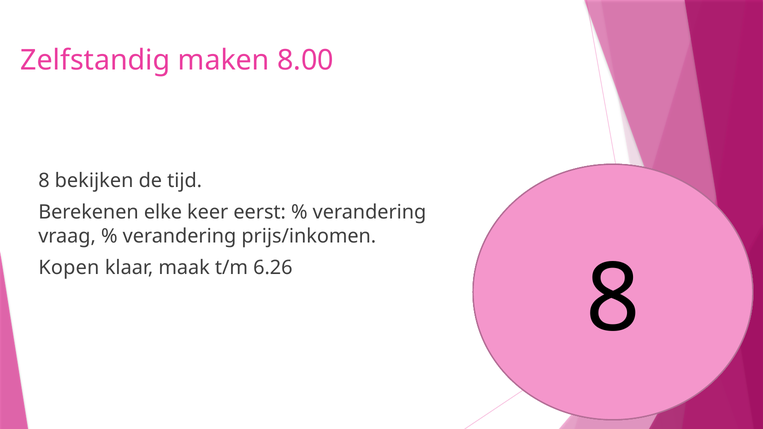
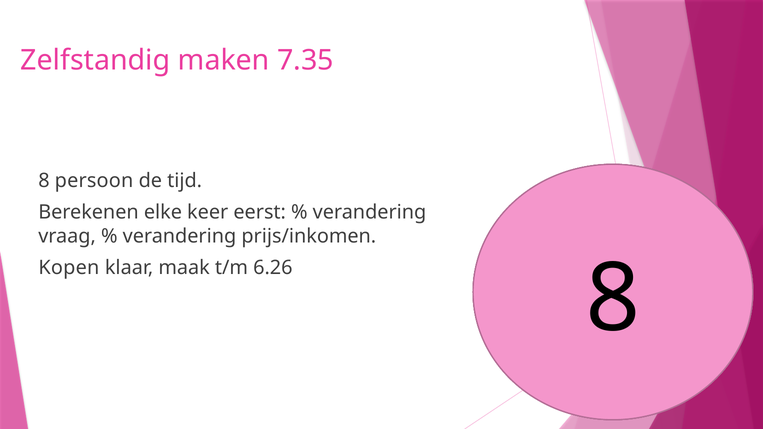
8.00: 8.00 -> 7.35
bekijken: bekijken -> persoon
